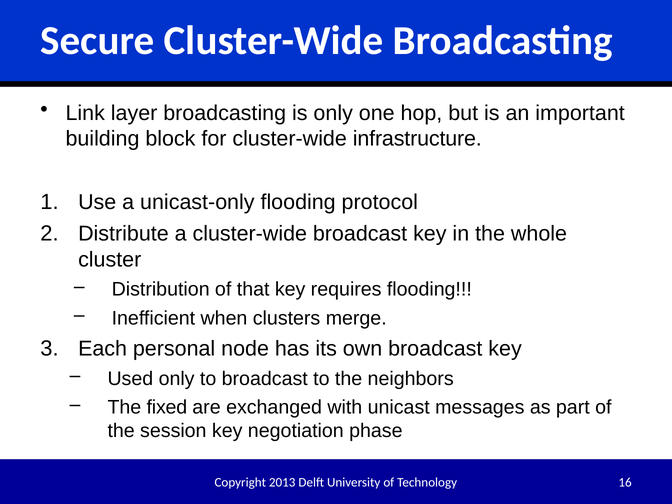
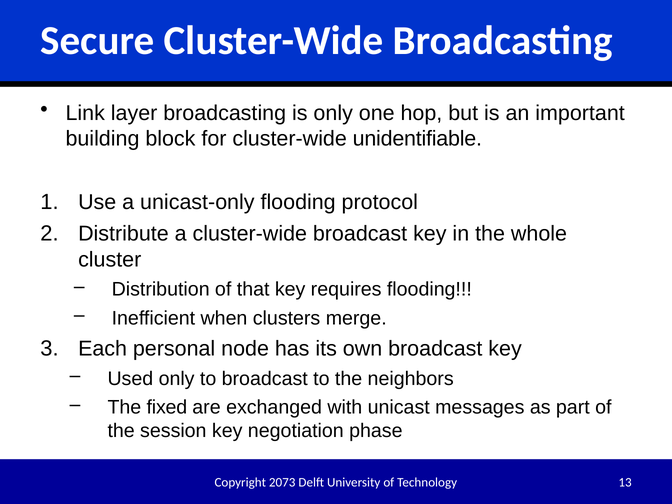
infrastructure: infrastructure -> unidentifiable
2013: 2013 -> 2073
16: 16 -> 13
